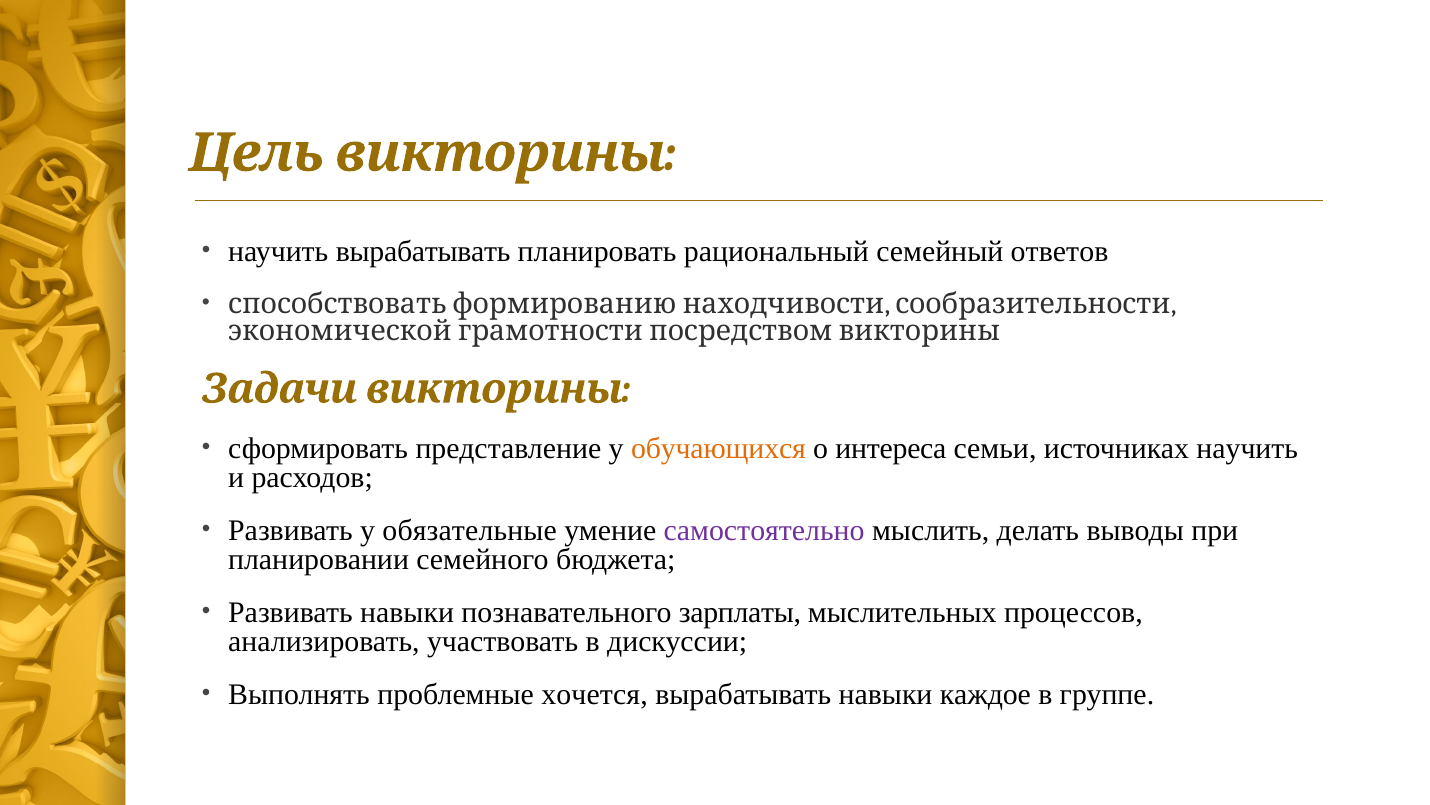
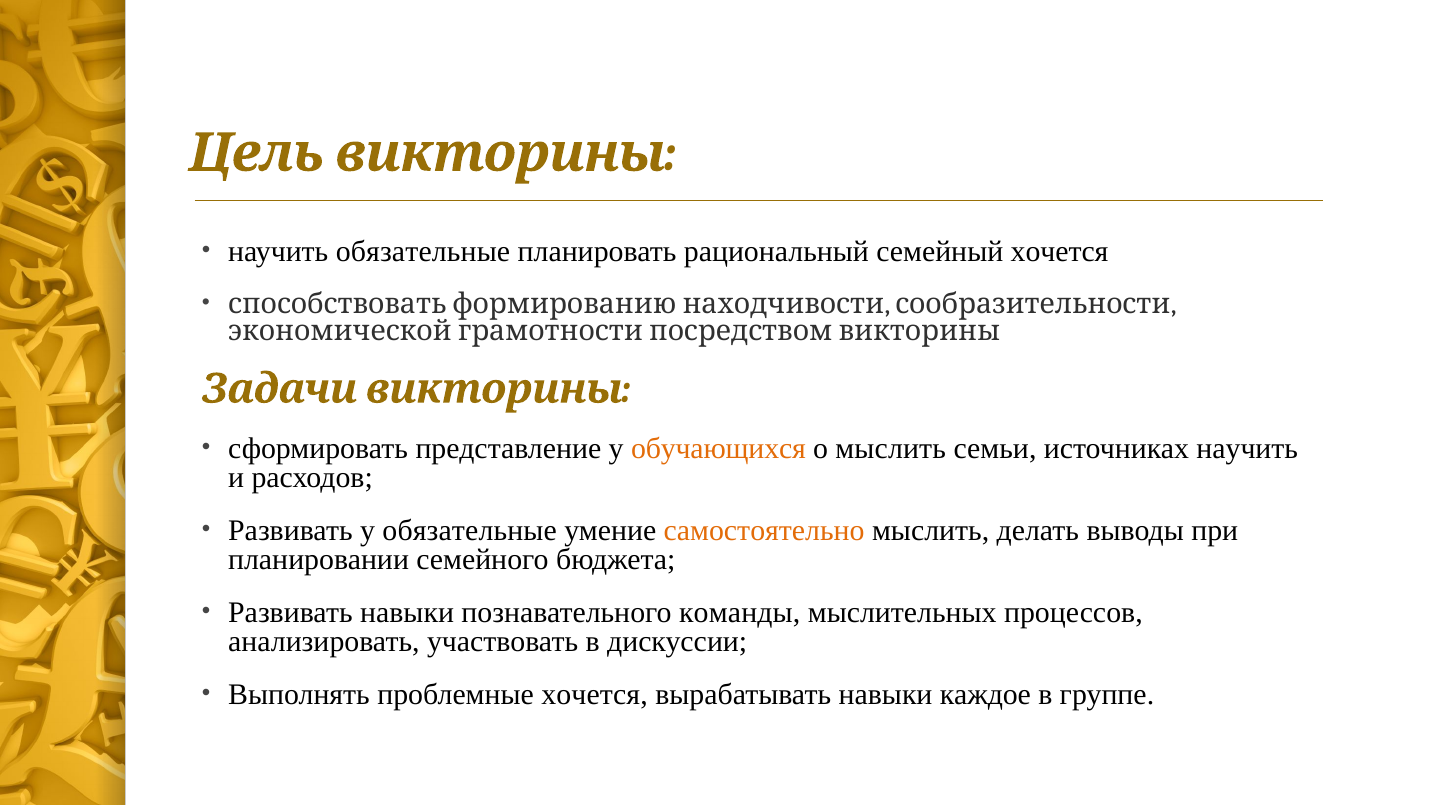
научить вырабатывать: вырабатывать -> обязательные
семейный ответов: ответов -> хочется
о интереса: интереса -> мыслить
самостоятельно colour: purple -> orange
зарплаты: зарплаты -> команды
